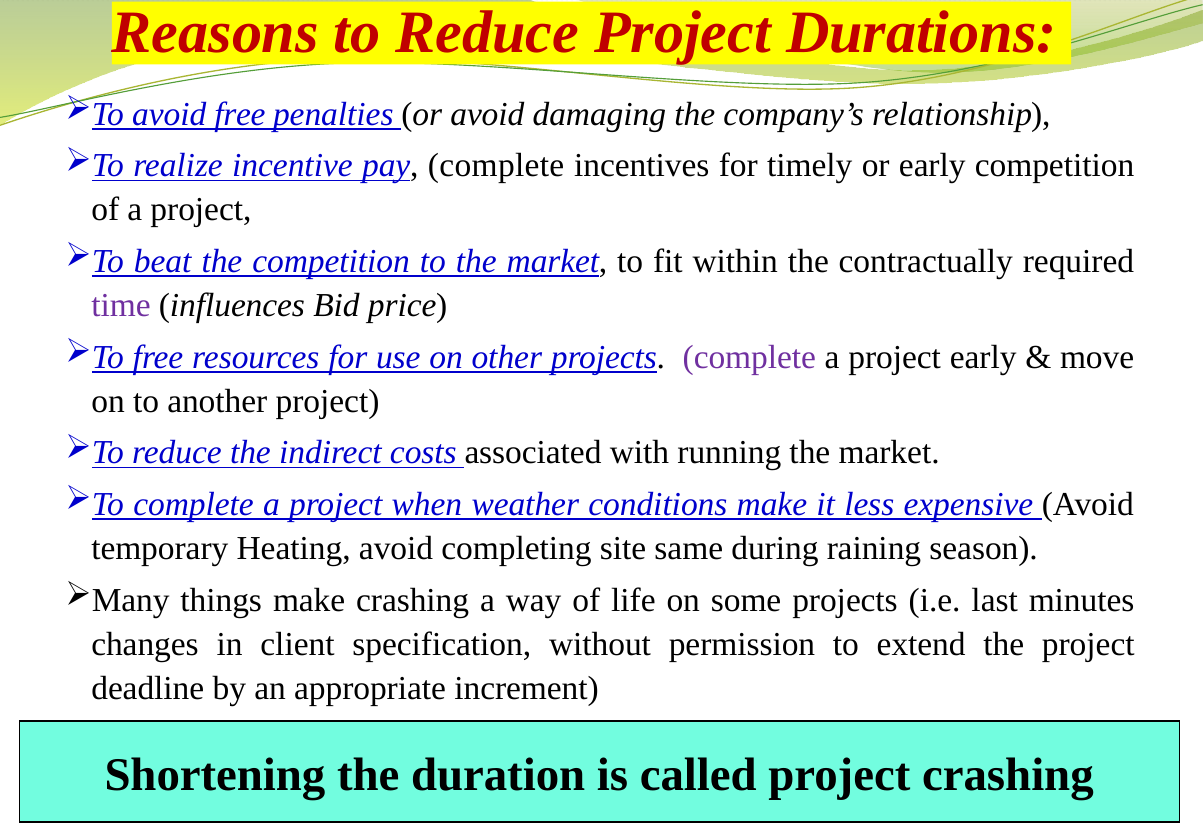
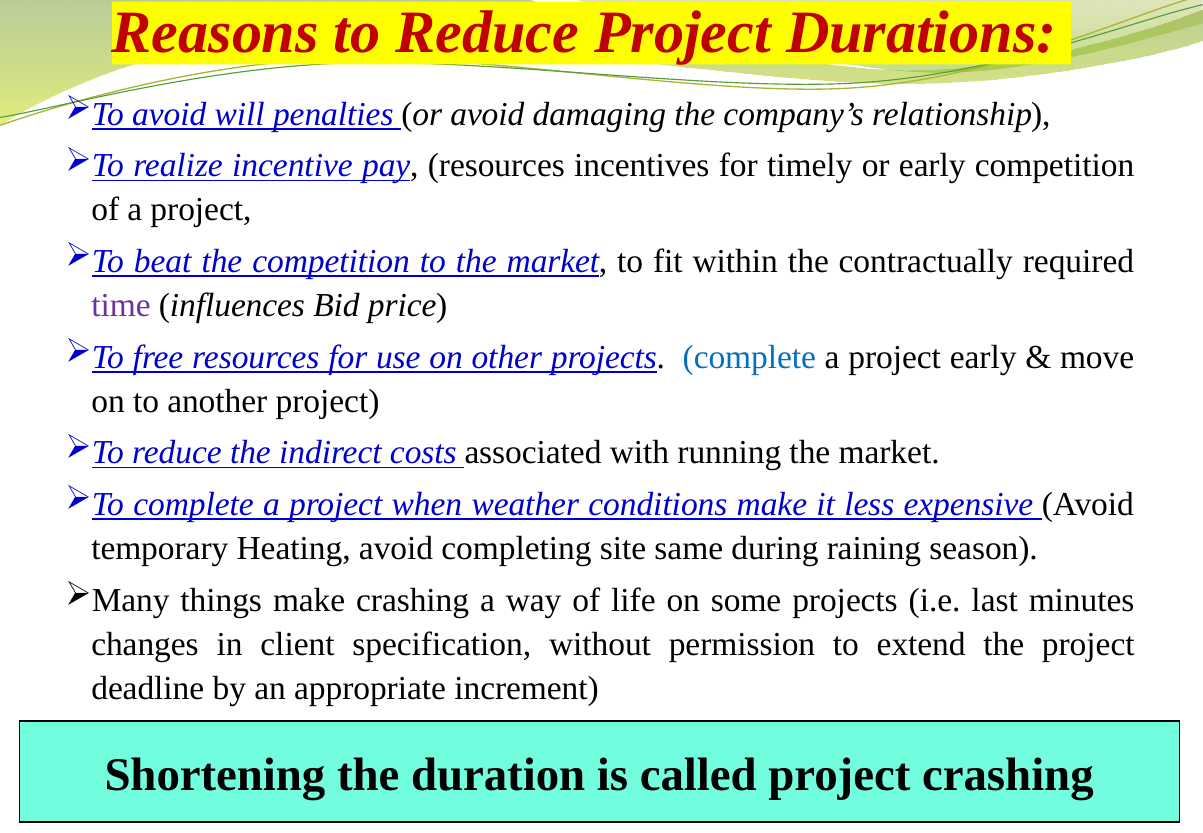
avoid free: free -> will
pay complete: complete -> resources
complete at (749, 357) colour: purple -> blue
